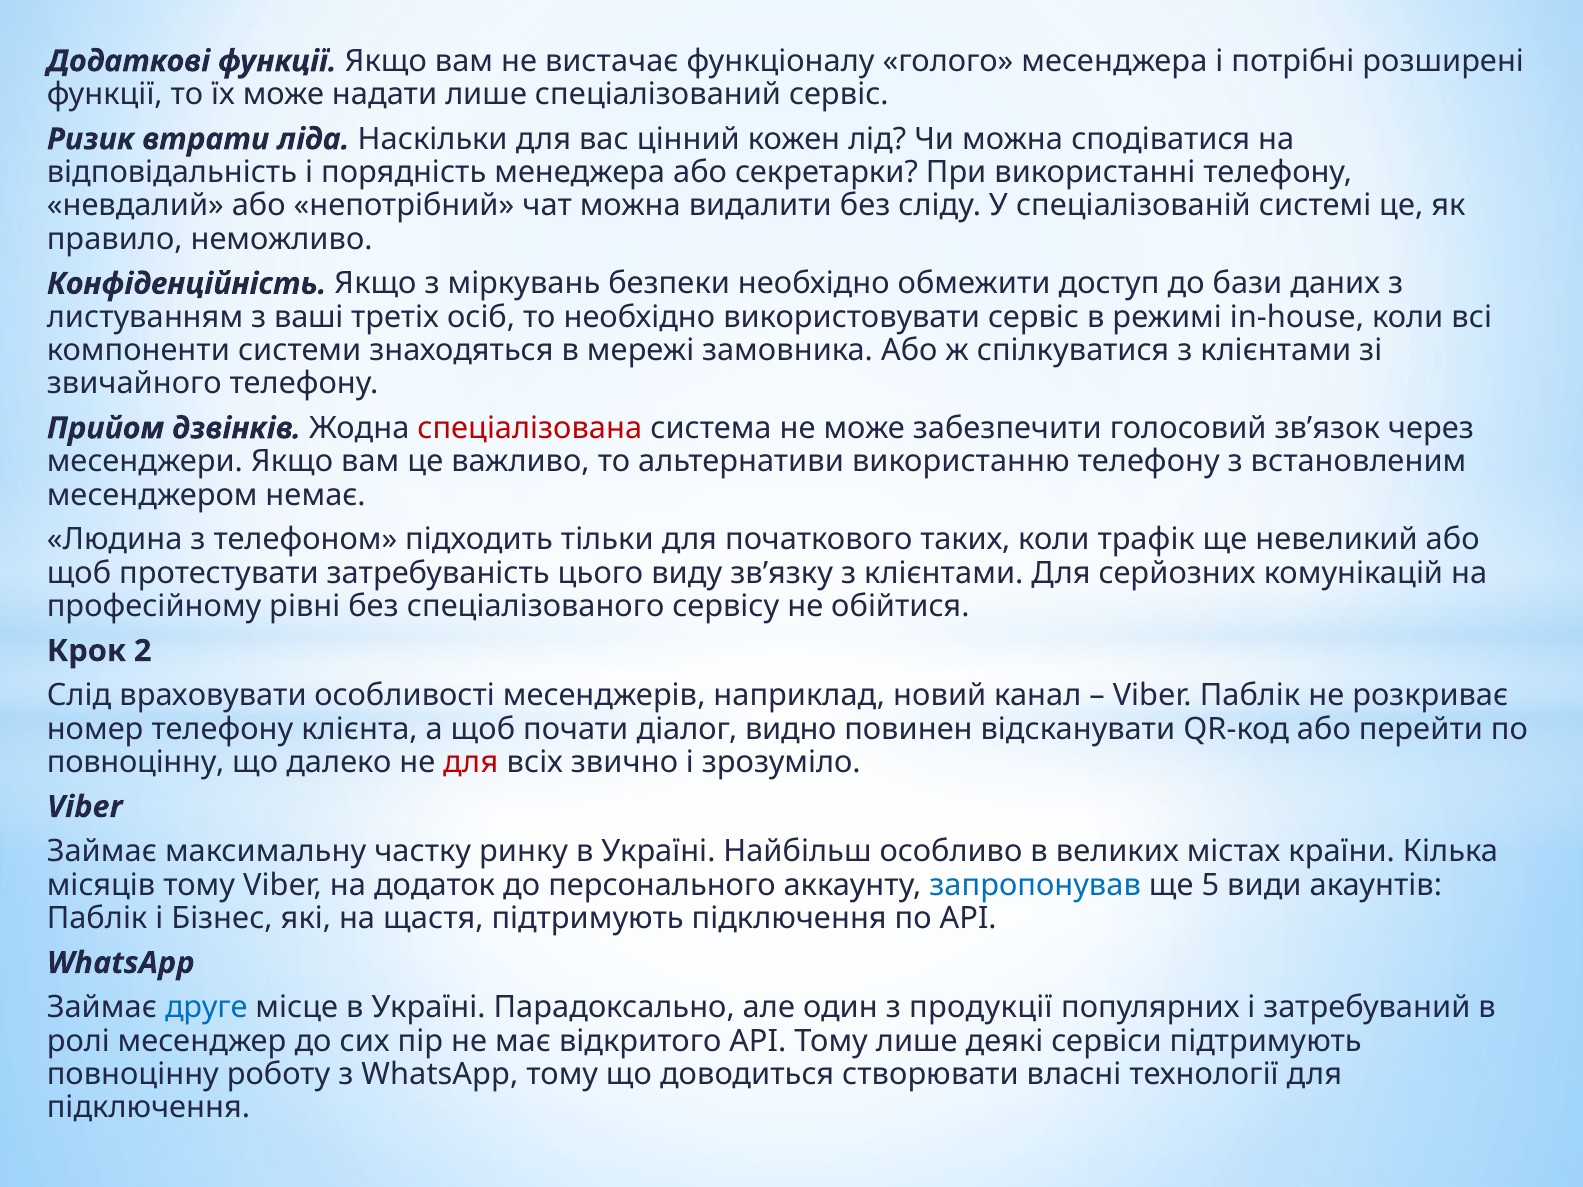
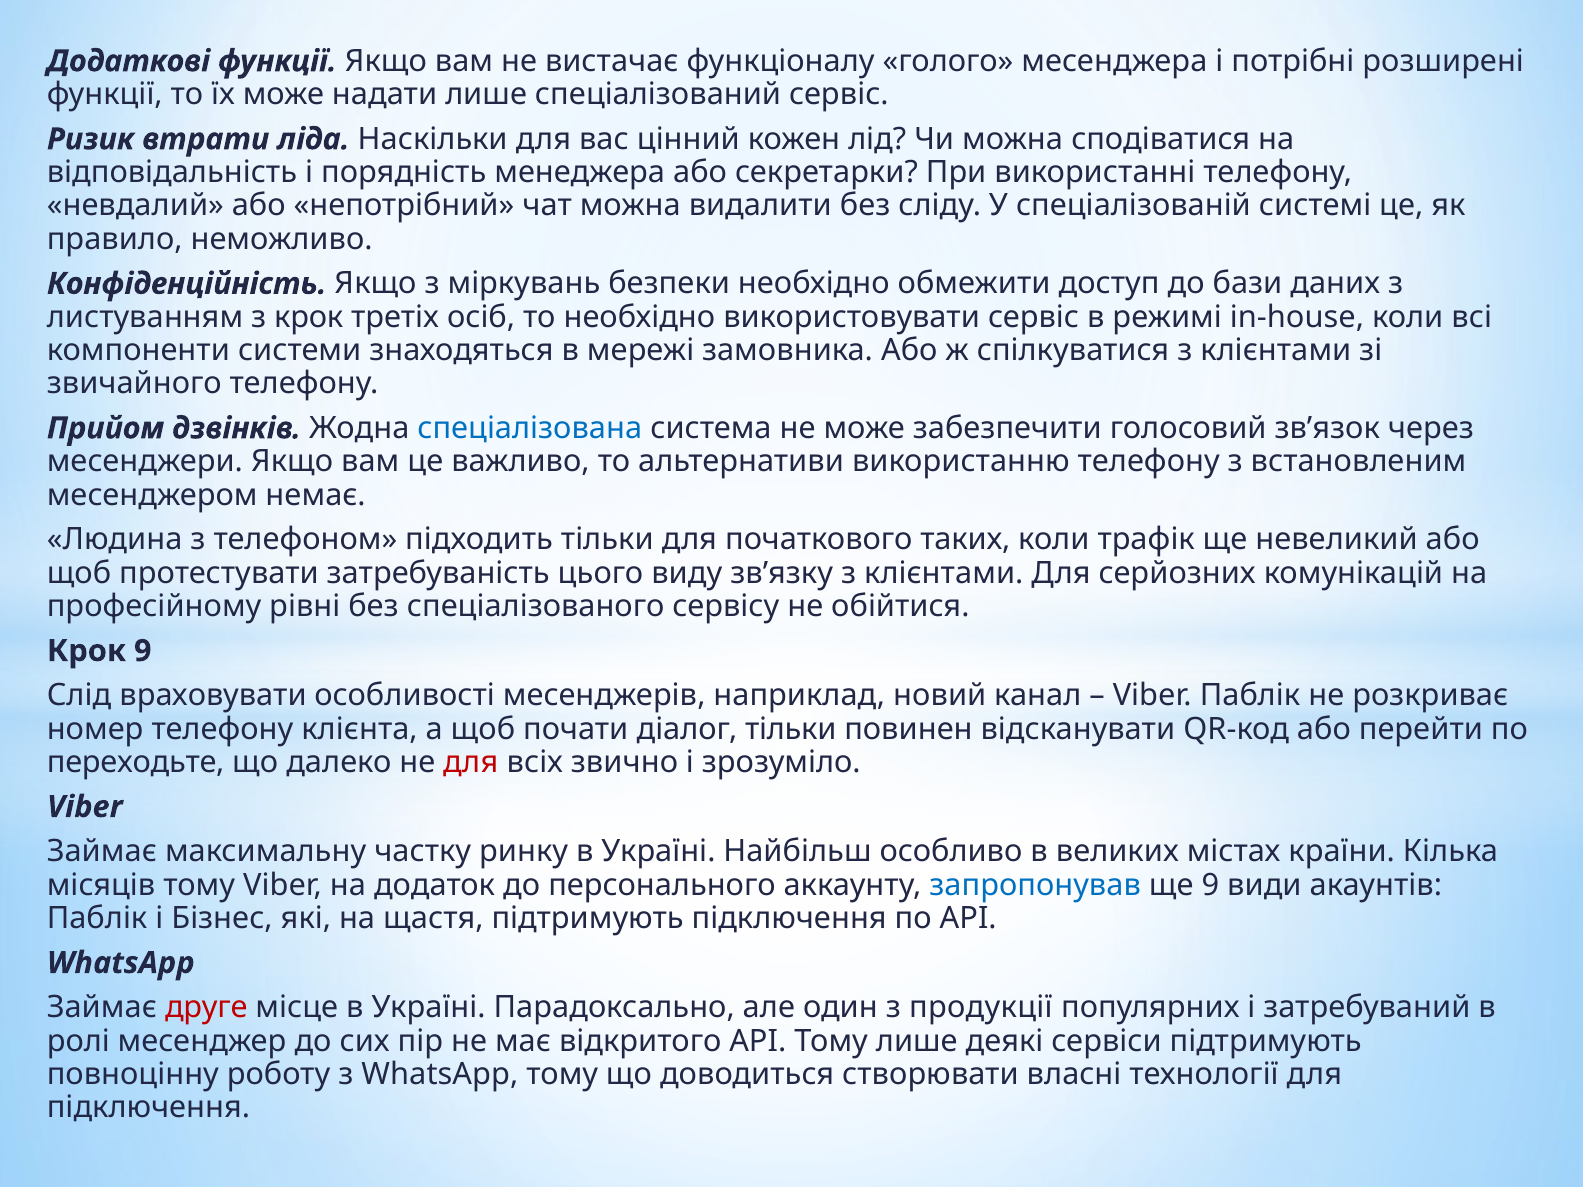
з ваші: ваші -> крок
спеціалізована colour: red -> blue
Крок 2: 2 -> 9
діалог видно: видно -> тільки
повноцінну at (136, 762): повноцінну -> переходьте
ще 5: 5 -> 9
друге colour: blue -> red
